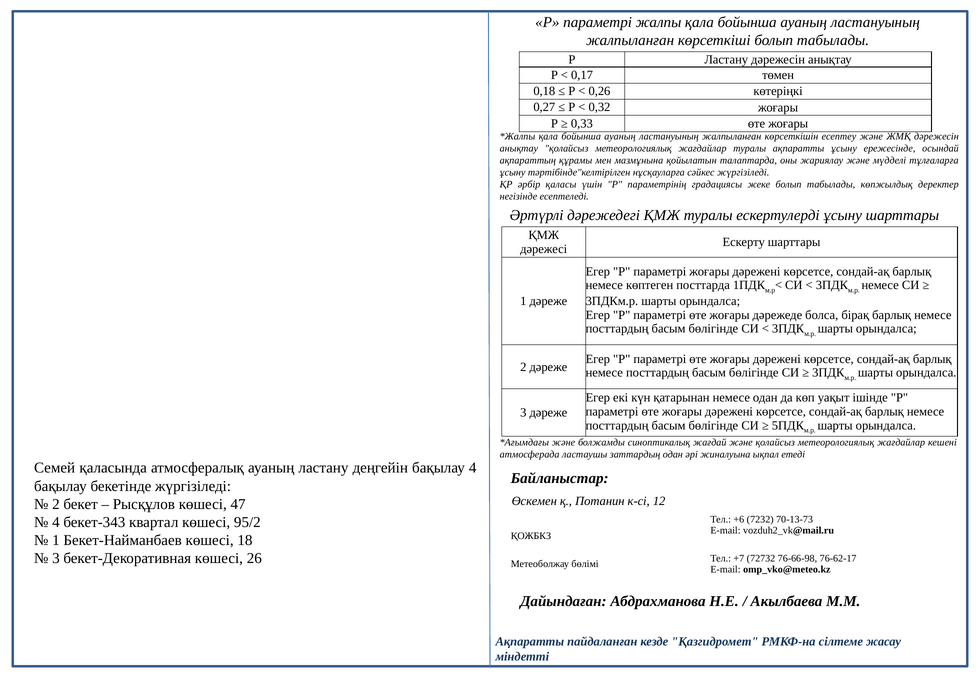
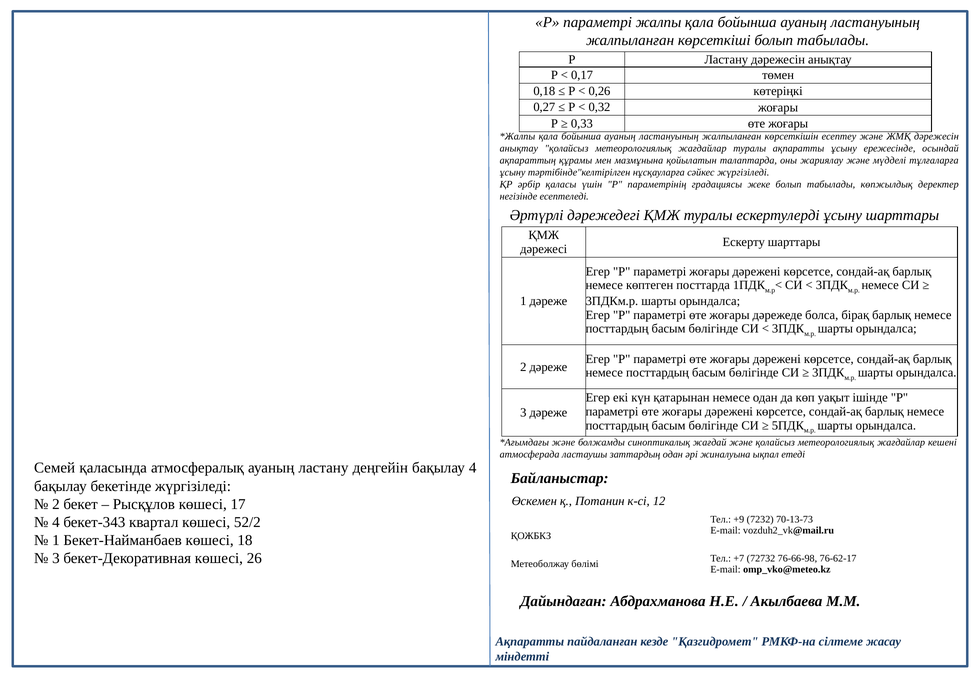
47: 47 -> 17
+6: +6 -> +9
95/2: 95/2 -> 52/2
